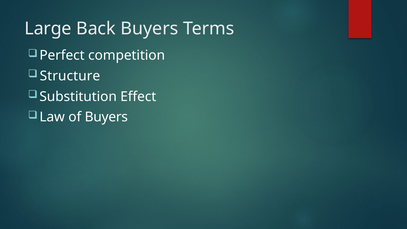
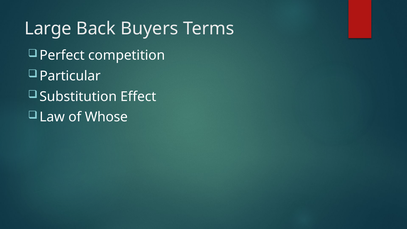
Structure: Structure -> Particular
of Buyers: Buyers -> Whose
